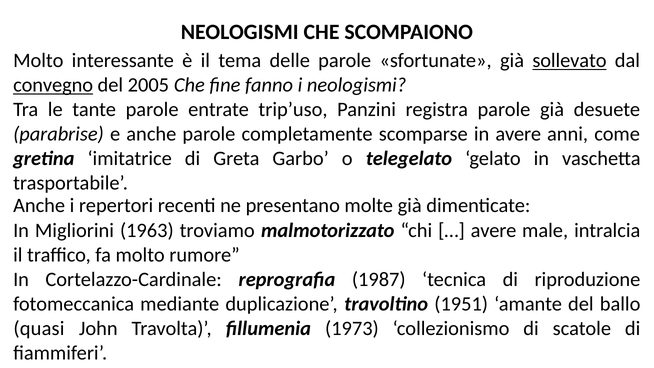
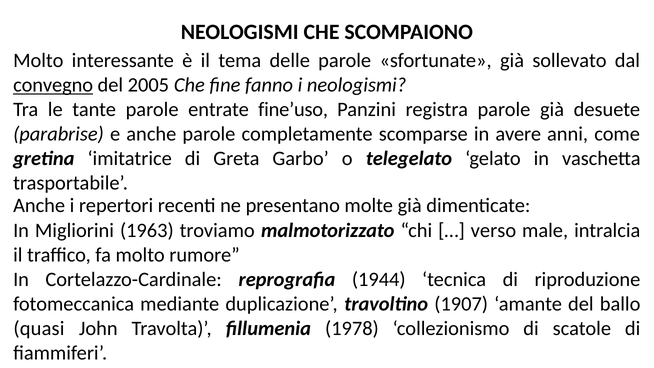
sollevato underline: present -> none
trip’uso: trip’uso -> fine’uso
avere at (494, 230): avere -> verso
1987: 1987 -> 1944
1951: 1951 -> 1907
1973: 1973 -> 1978
